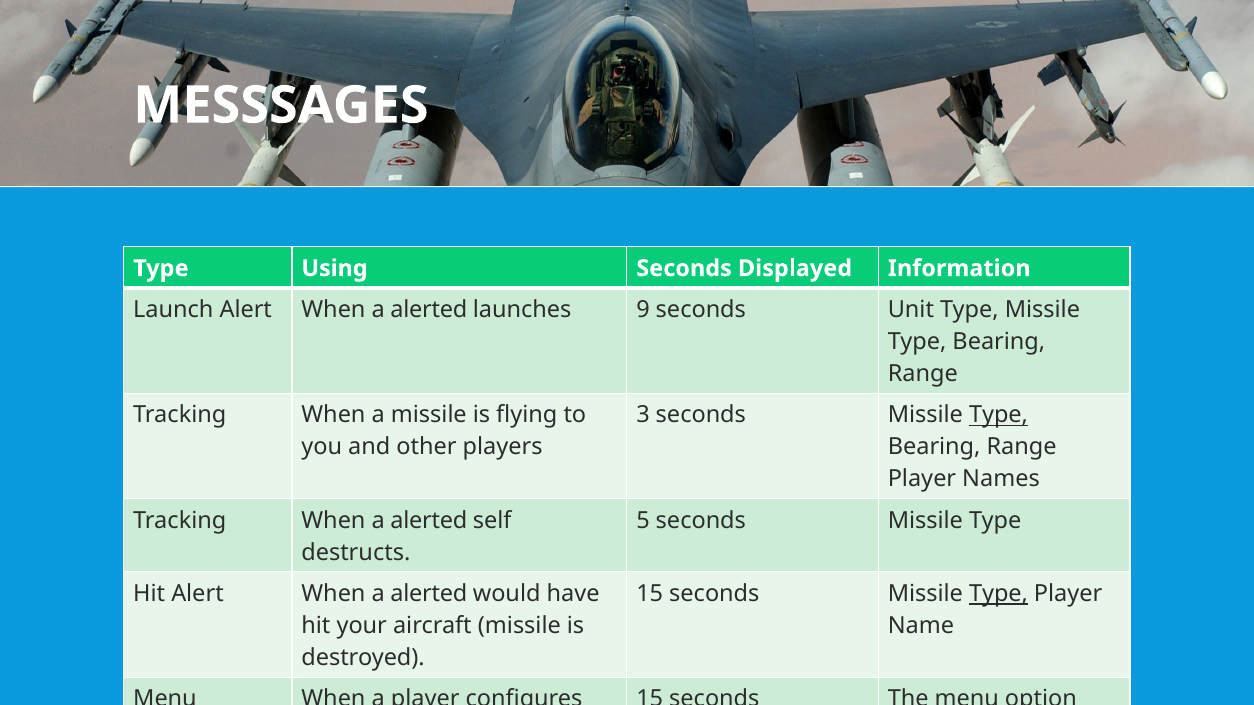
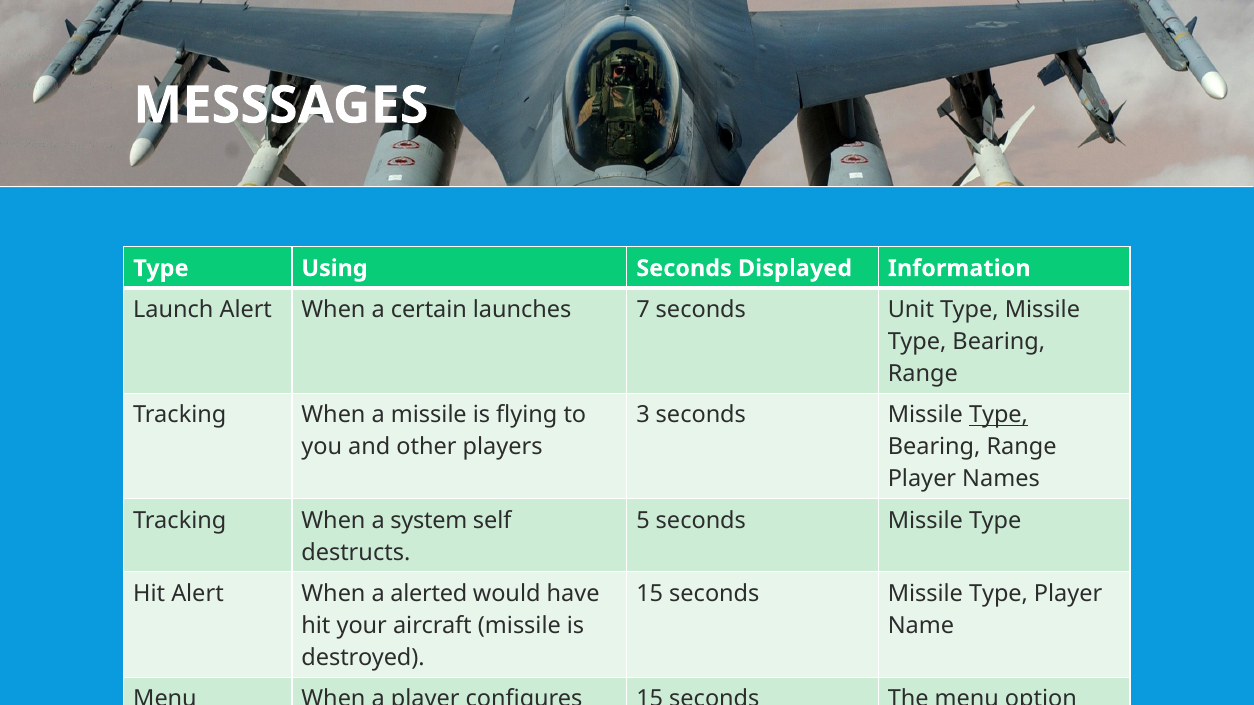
alerted at (429, 310): alerted -> certain
9: 9 -> 7
Tracking When a alerted: alerted -> system
Type at (998, 594) underline: present -> none
